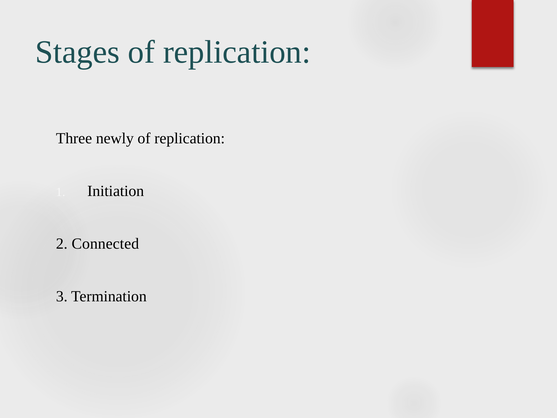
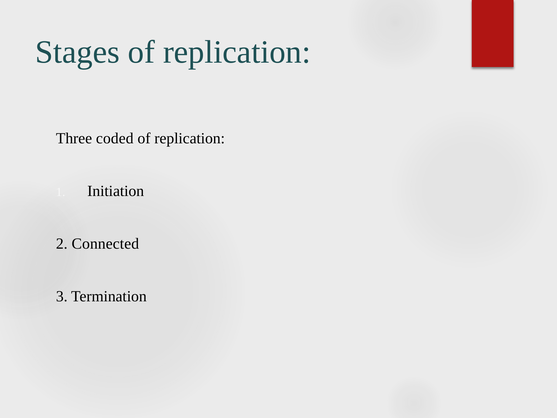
newly: newly -> coded
